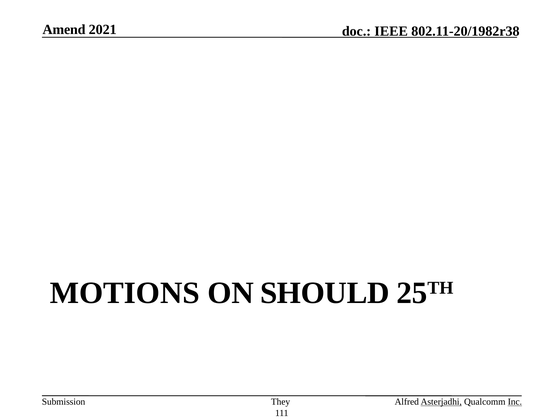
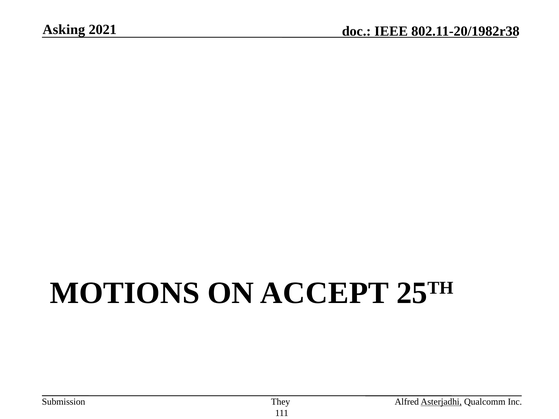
Amend: Amend -> Asking
SHOULD: SHOULD -> ACCEPT
Inc underline: present -> none
